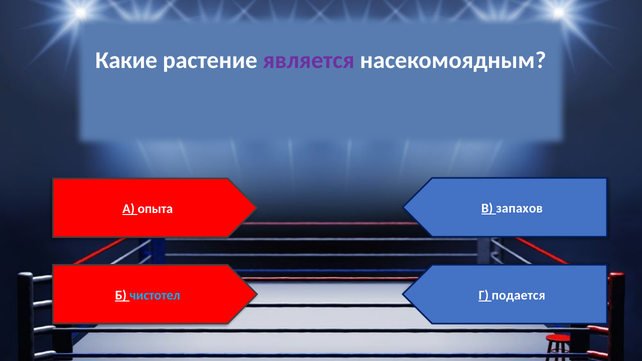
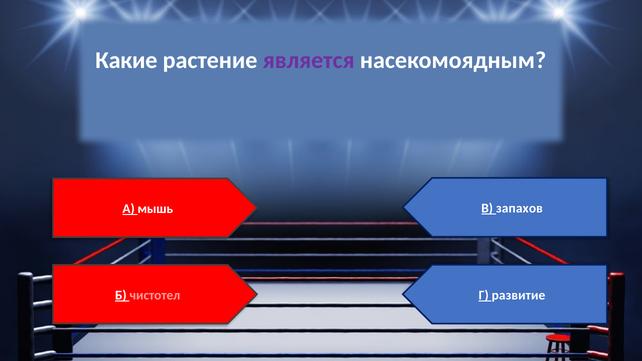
опыта: опыта -> мышь
чистотел colour: light blue -> pink
подается: подается -> развитие
